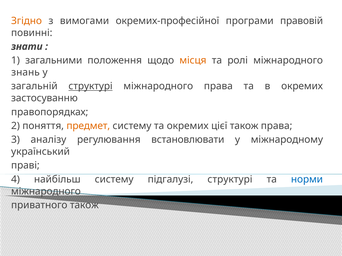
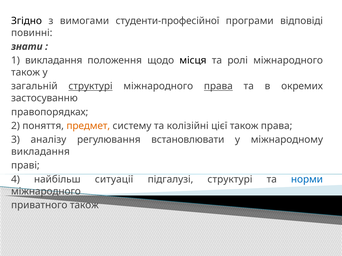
Згідно colour: orange -> black
окремих-професійної: окремих-професійної -> студенти-професійної
правовій: правовій -> відповіді
1 загальними: загальними -> викладання
місця colour: orange -> black
знань at (25, 72): знань -> також
права at (218, 86) underline: none -> present
та окремих: окремих -> колізійні
український at (40, 152): український -> викладання
найбільш систему: систему -> ситуації
